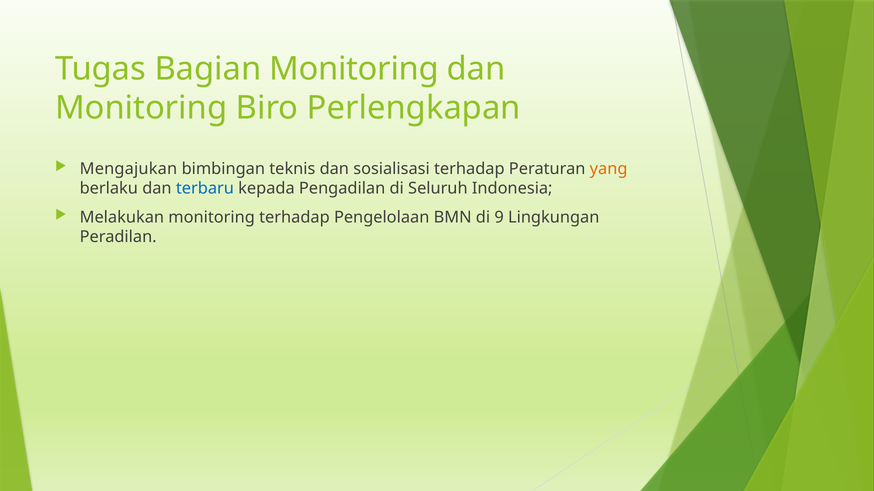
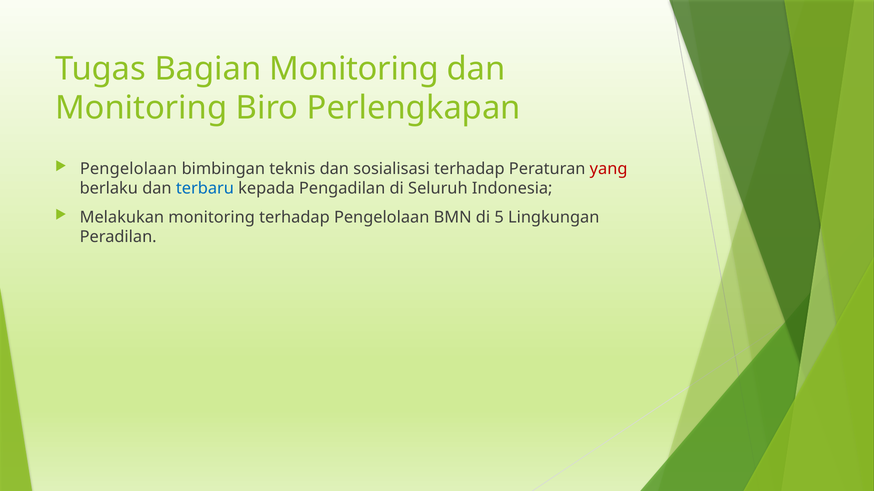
Mengajukan at (128, 169): Mengajukan -> Pengelolaan
yang colour: orange -> red
9: 9 -> 5
